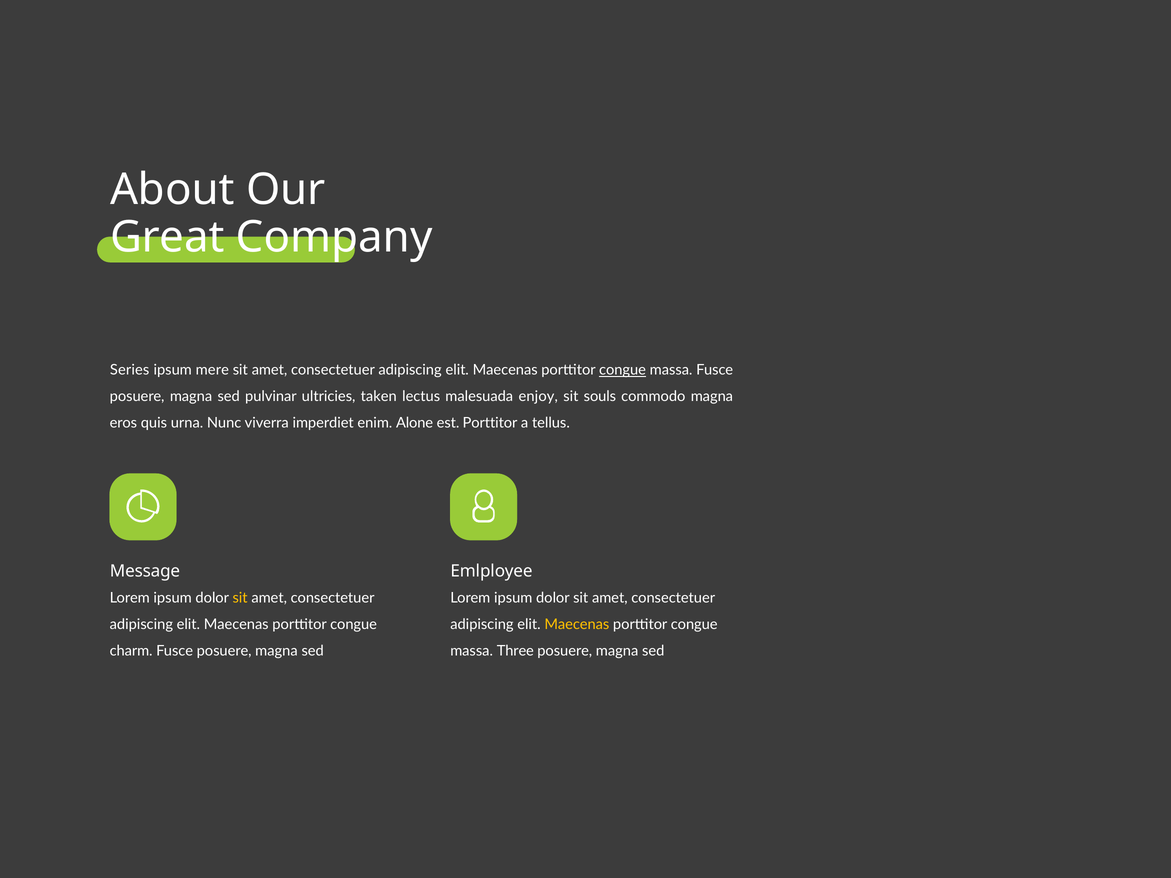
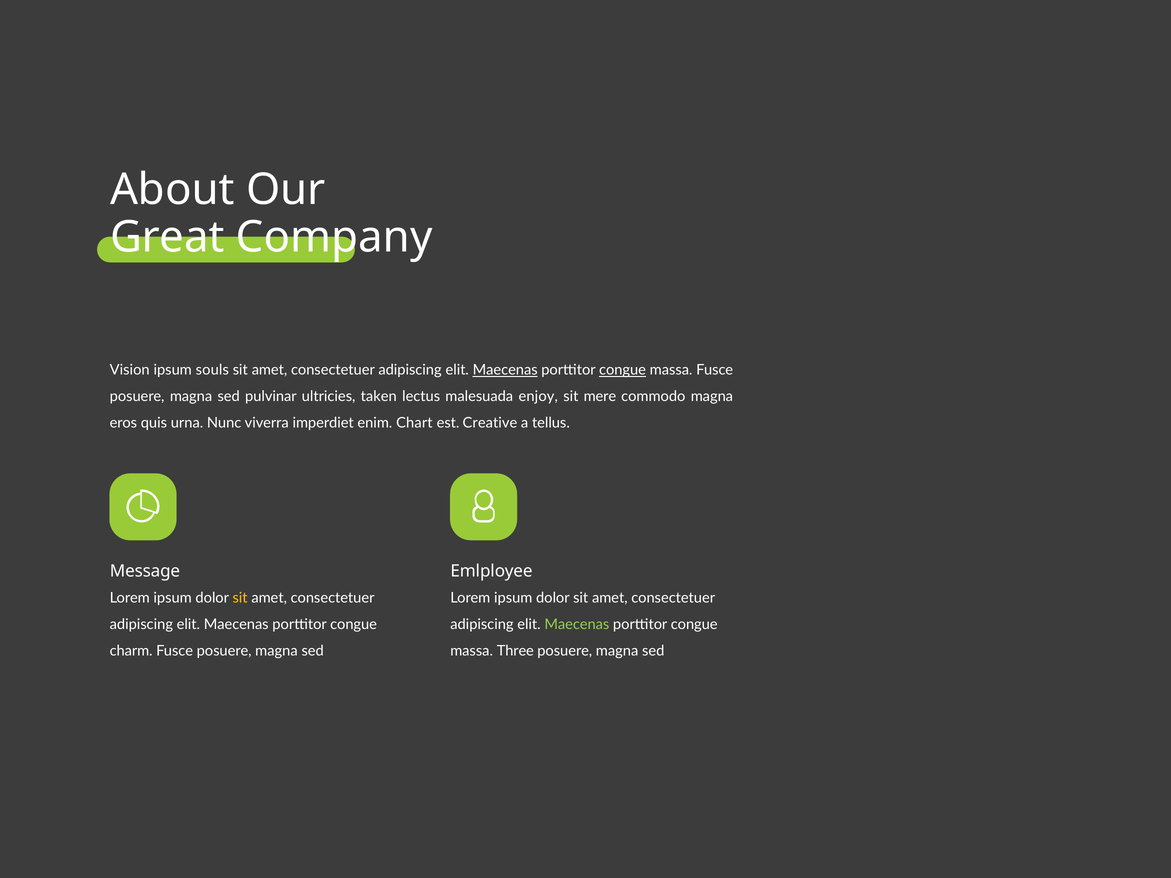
Series: Series -> Vision
mere: mere -> souls
Maecenas at (505, 370) underline: none -> present
souls: souls -> mere
Alone: Alone -> Chart
est Porttitor: Porttitor -> Creative
Maecenas at (577, 625) colour: yellow -> light green
